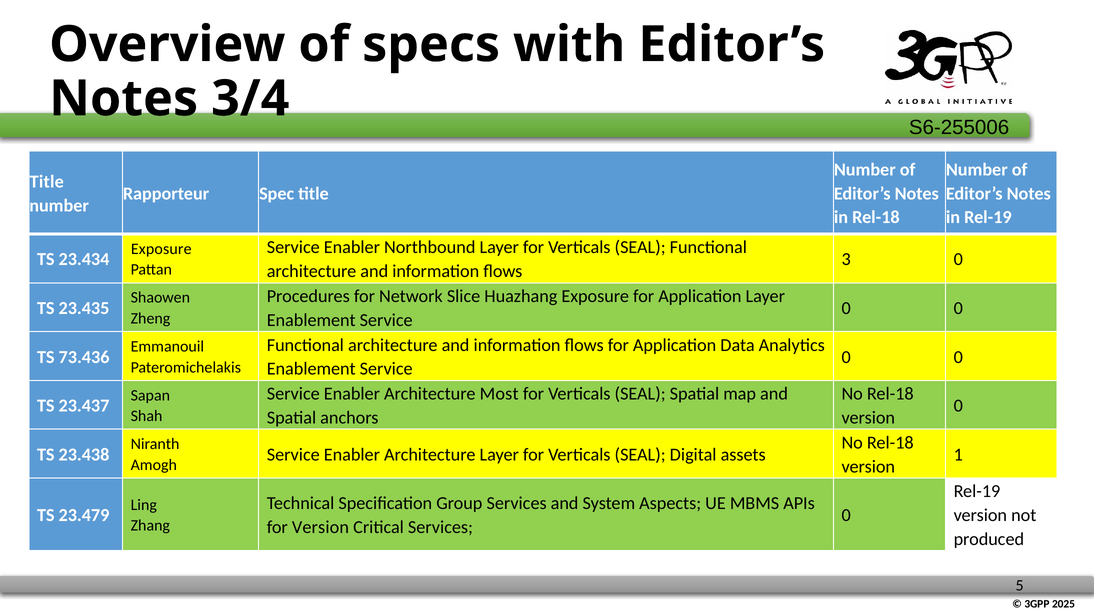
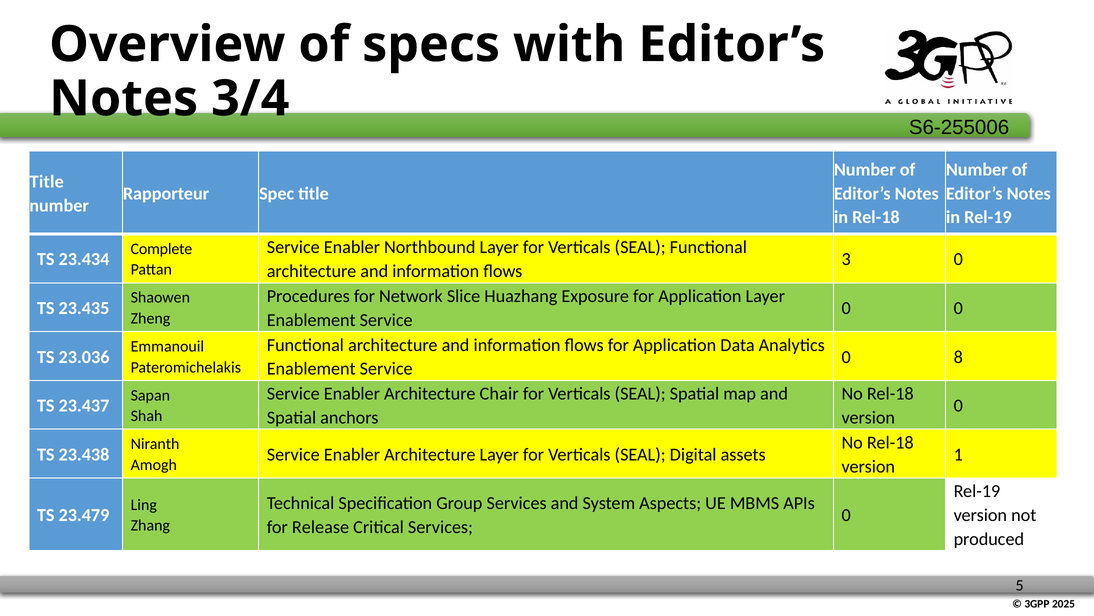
Exposure at (161, 249): Exposure -> Complete
73.436: 73.436 -> 23.036
0 at (958, 357): 0 -> 8
Most: Most -> Chair
for Version: Version -> Release
